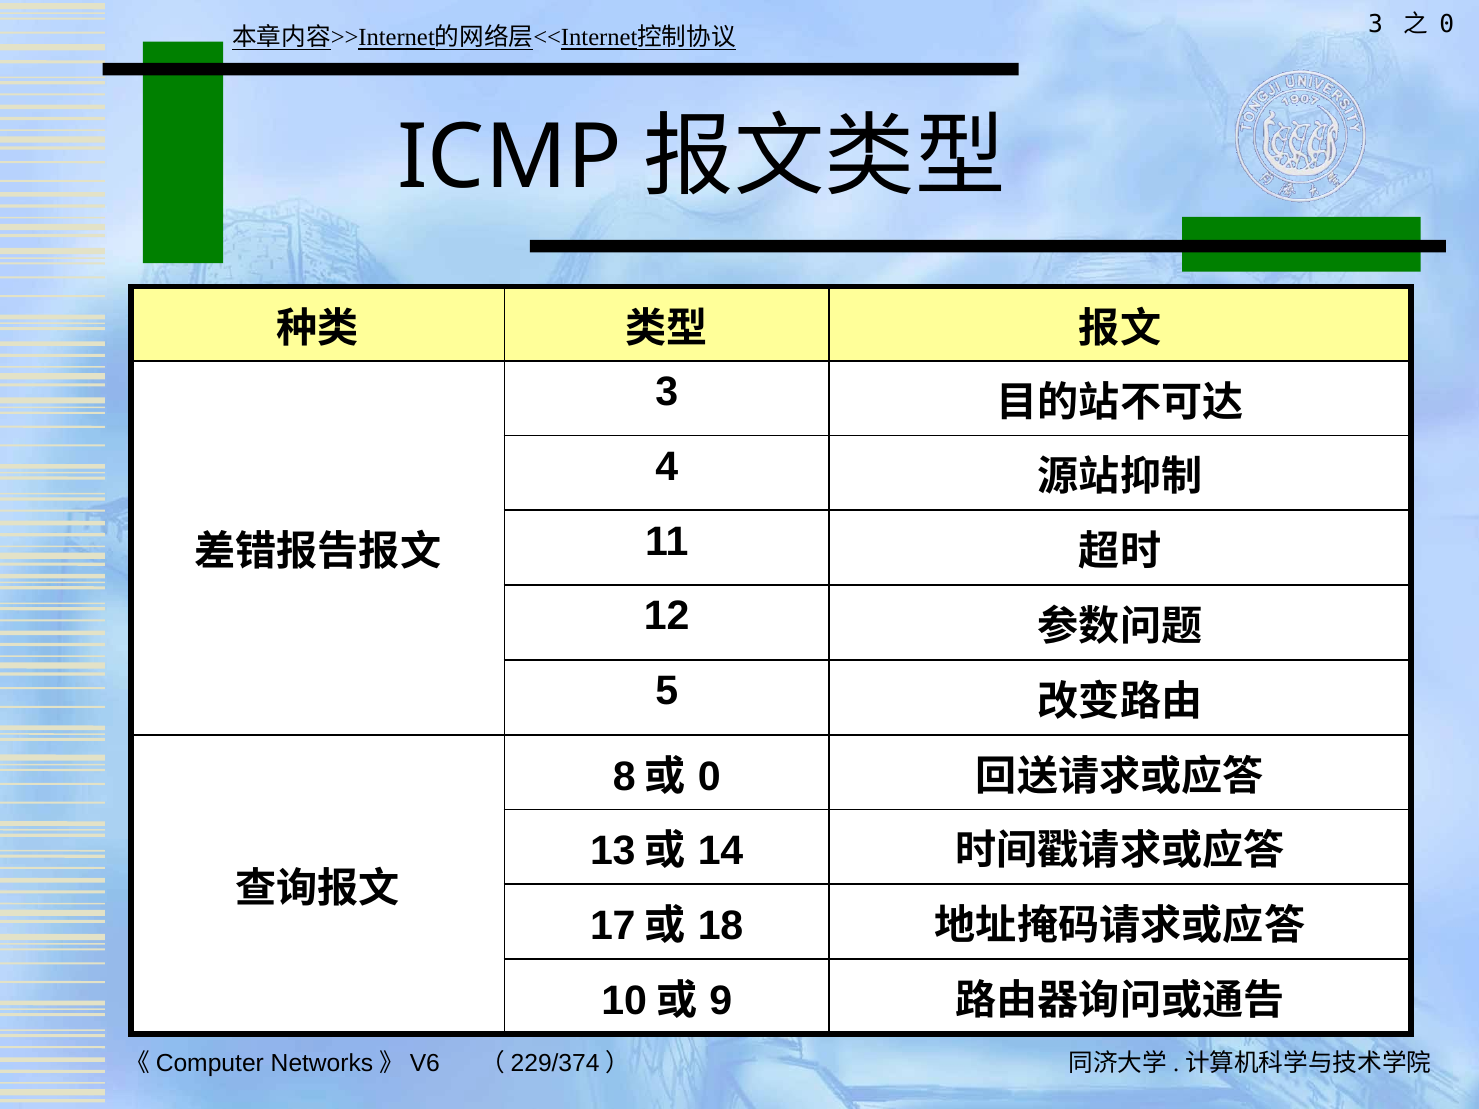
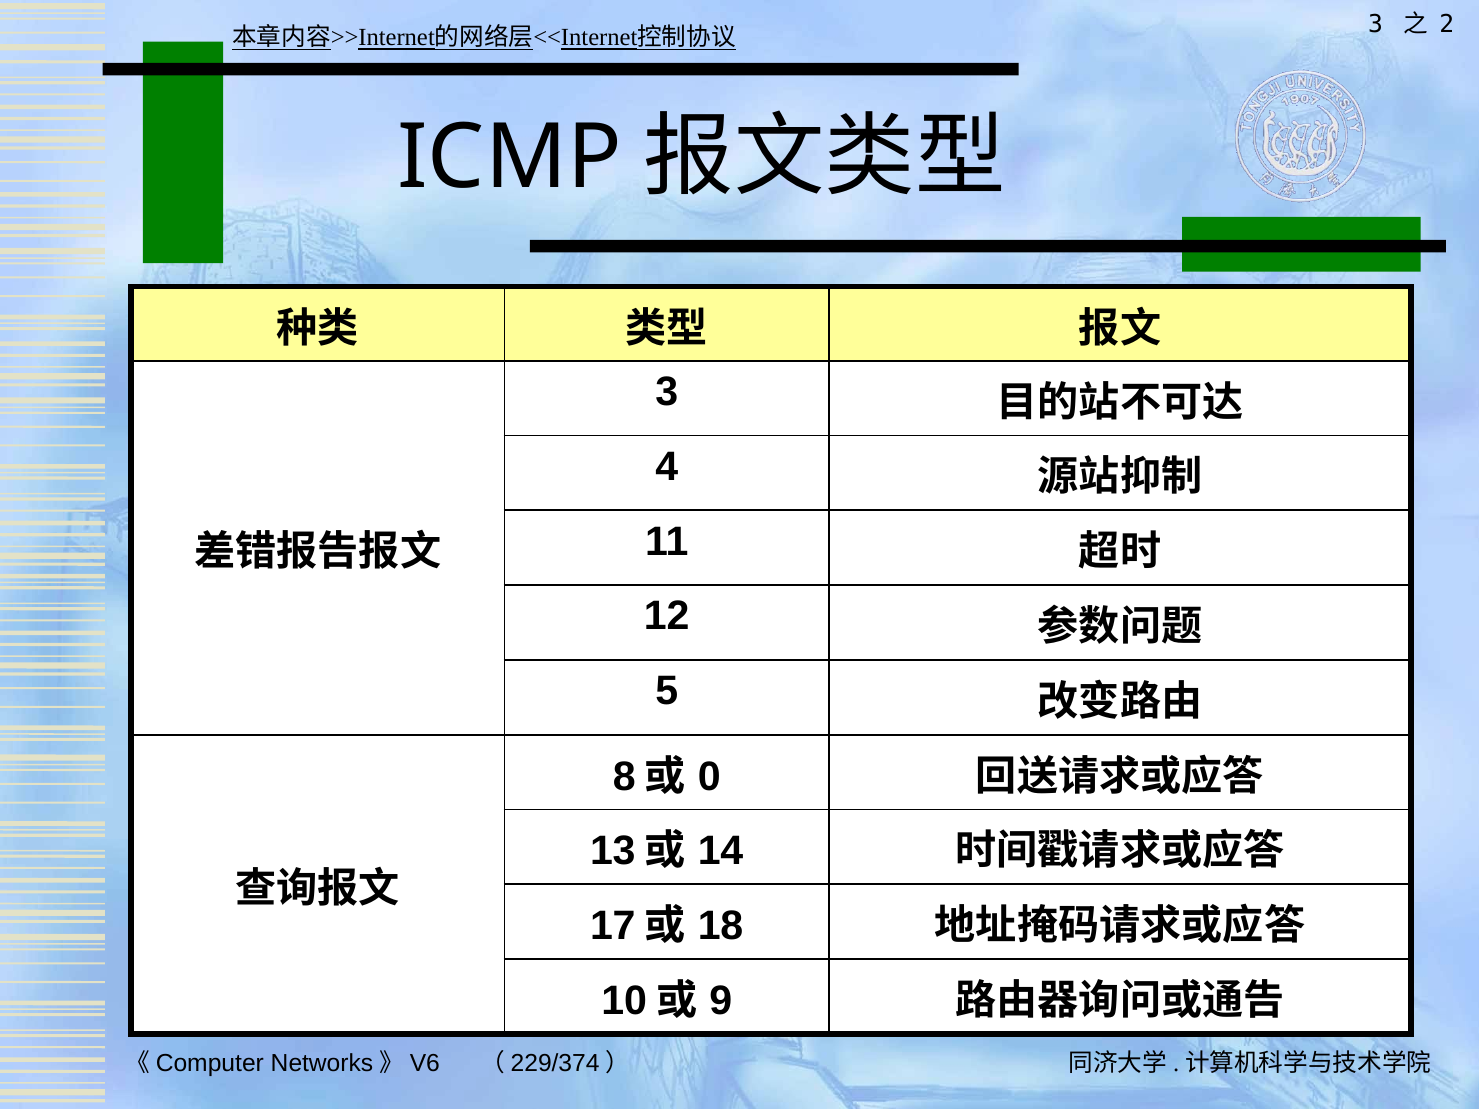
0 at (1447, 24): 0 -> 2
